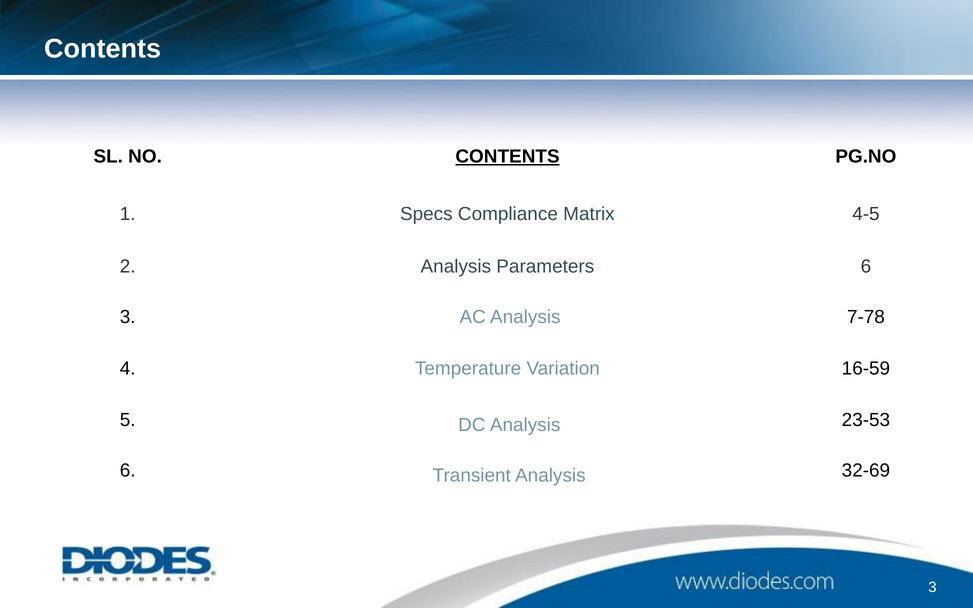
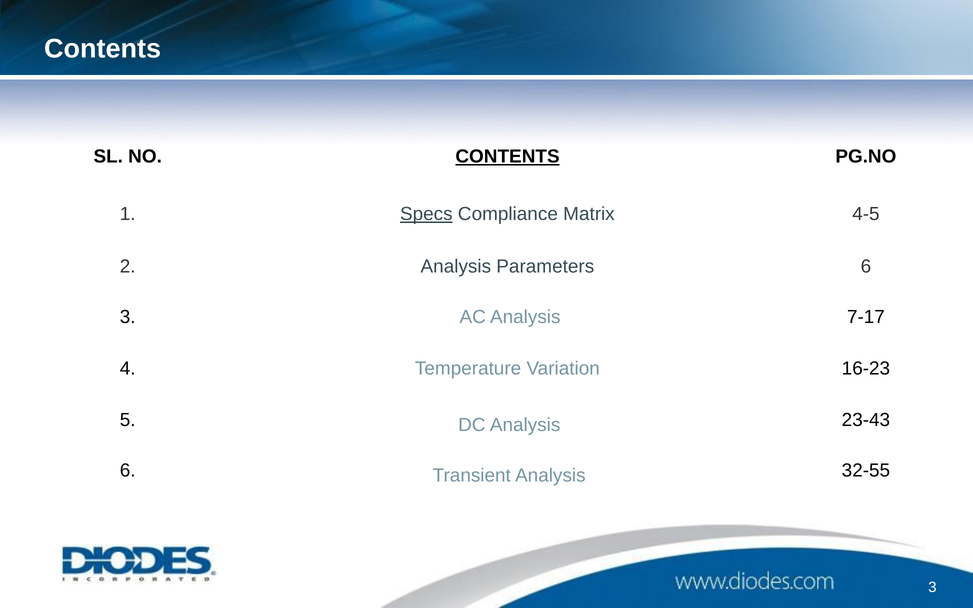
Specs underline: none -> present
7-78: 7-78 -> 7-17
16-59: 16-59 -> 16-23
23-53: 23-53 -> 23-43
32-69: 32-69 -> 32-55
